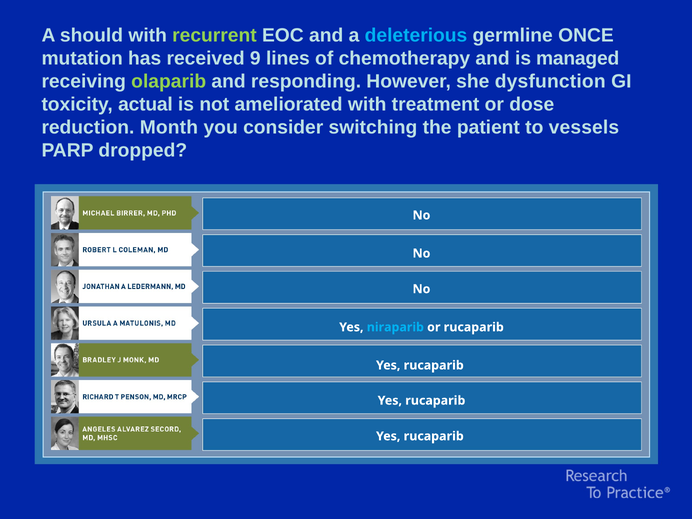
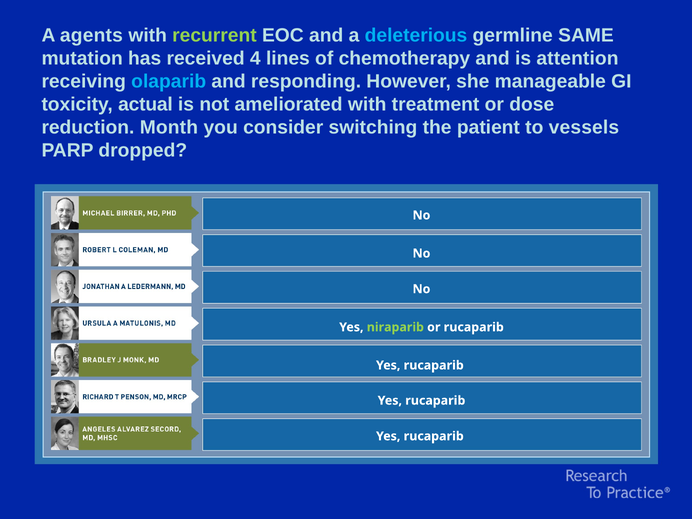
should: should -> agents
ONCE: ONCE -> SAME
9: 9 -> 4
managed: managed -> attention
olaparib colour: light green -> light blue
dysfunction: dysfunction -> manageable
niraparib colour: light blue -> light green
